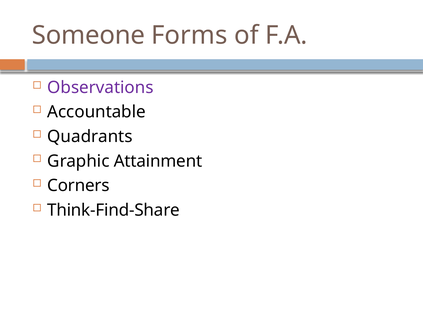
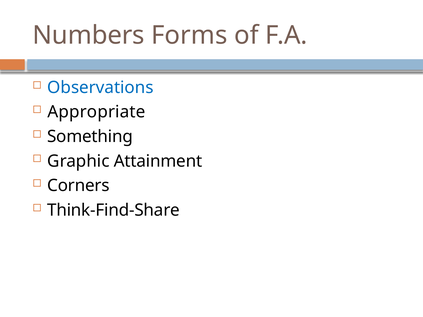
Someone: Someone -> Numbers
Observations colour: purple -> blue
Accountable: Accountable -> Appropriate
Quadrants: Quadrants -> Something
